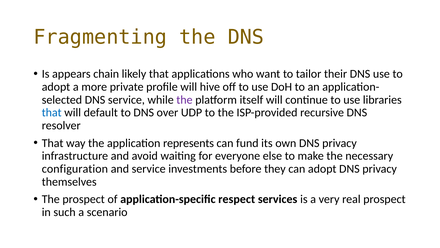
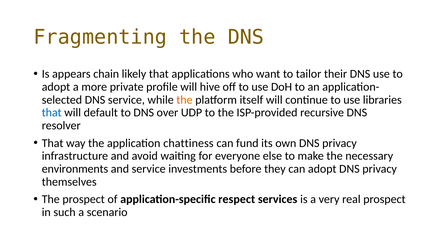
the at (184, 100) colour: purple -> orange
represents: represents -> chattiness
configuration: configuration -> environments
